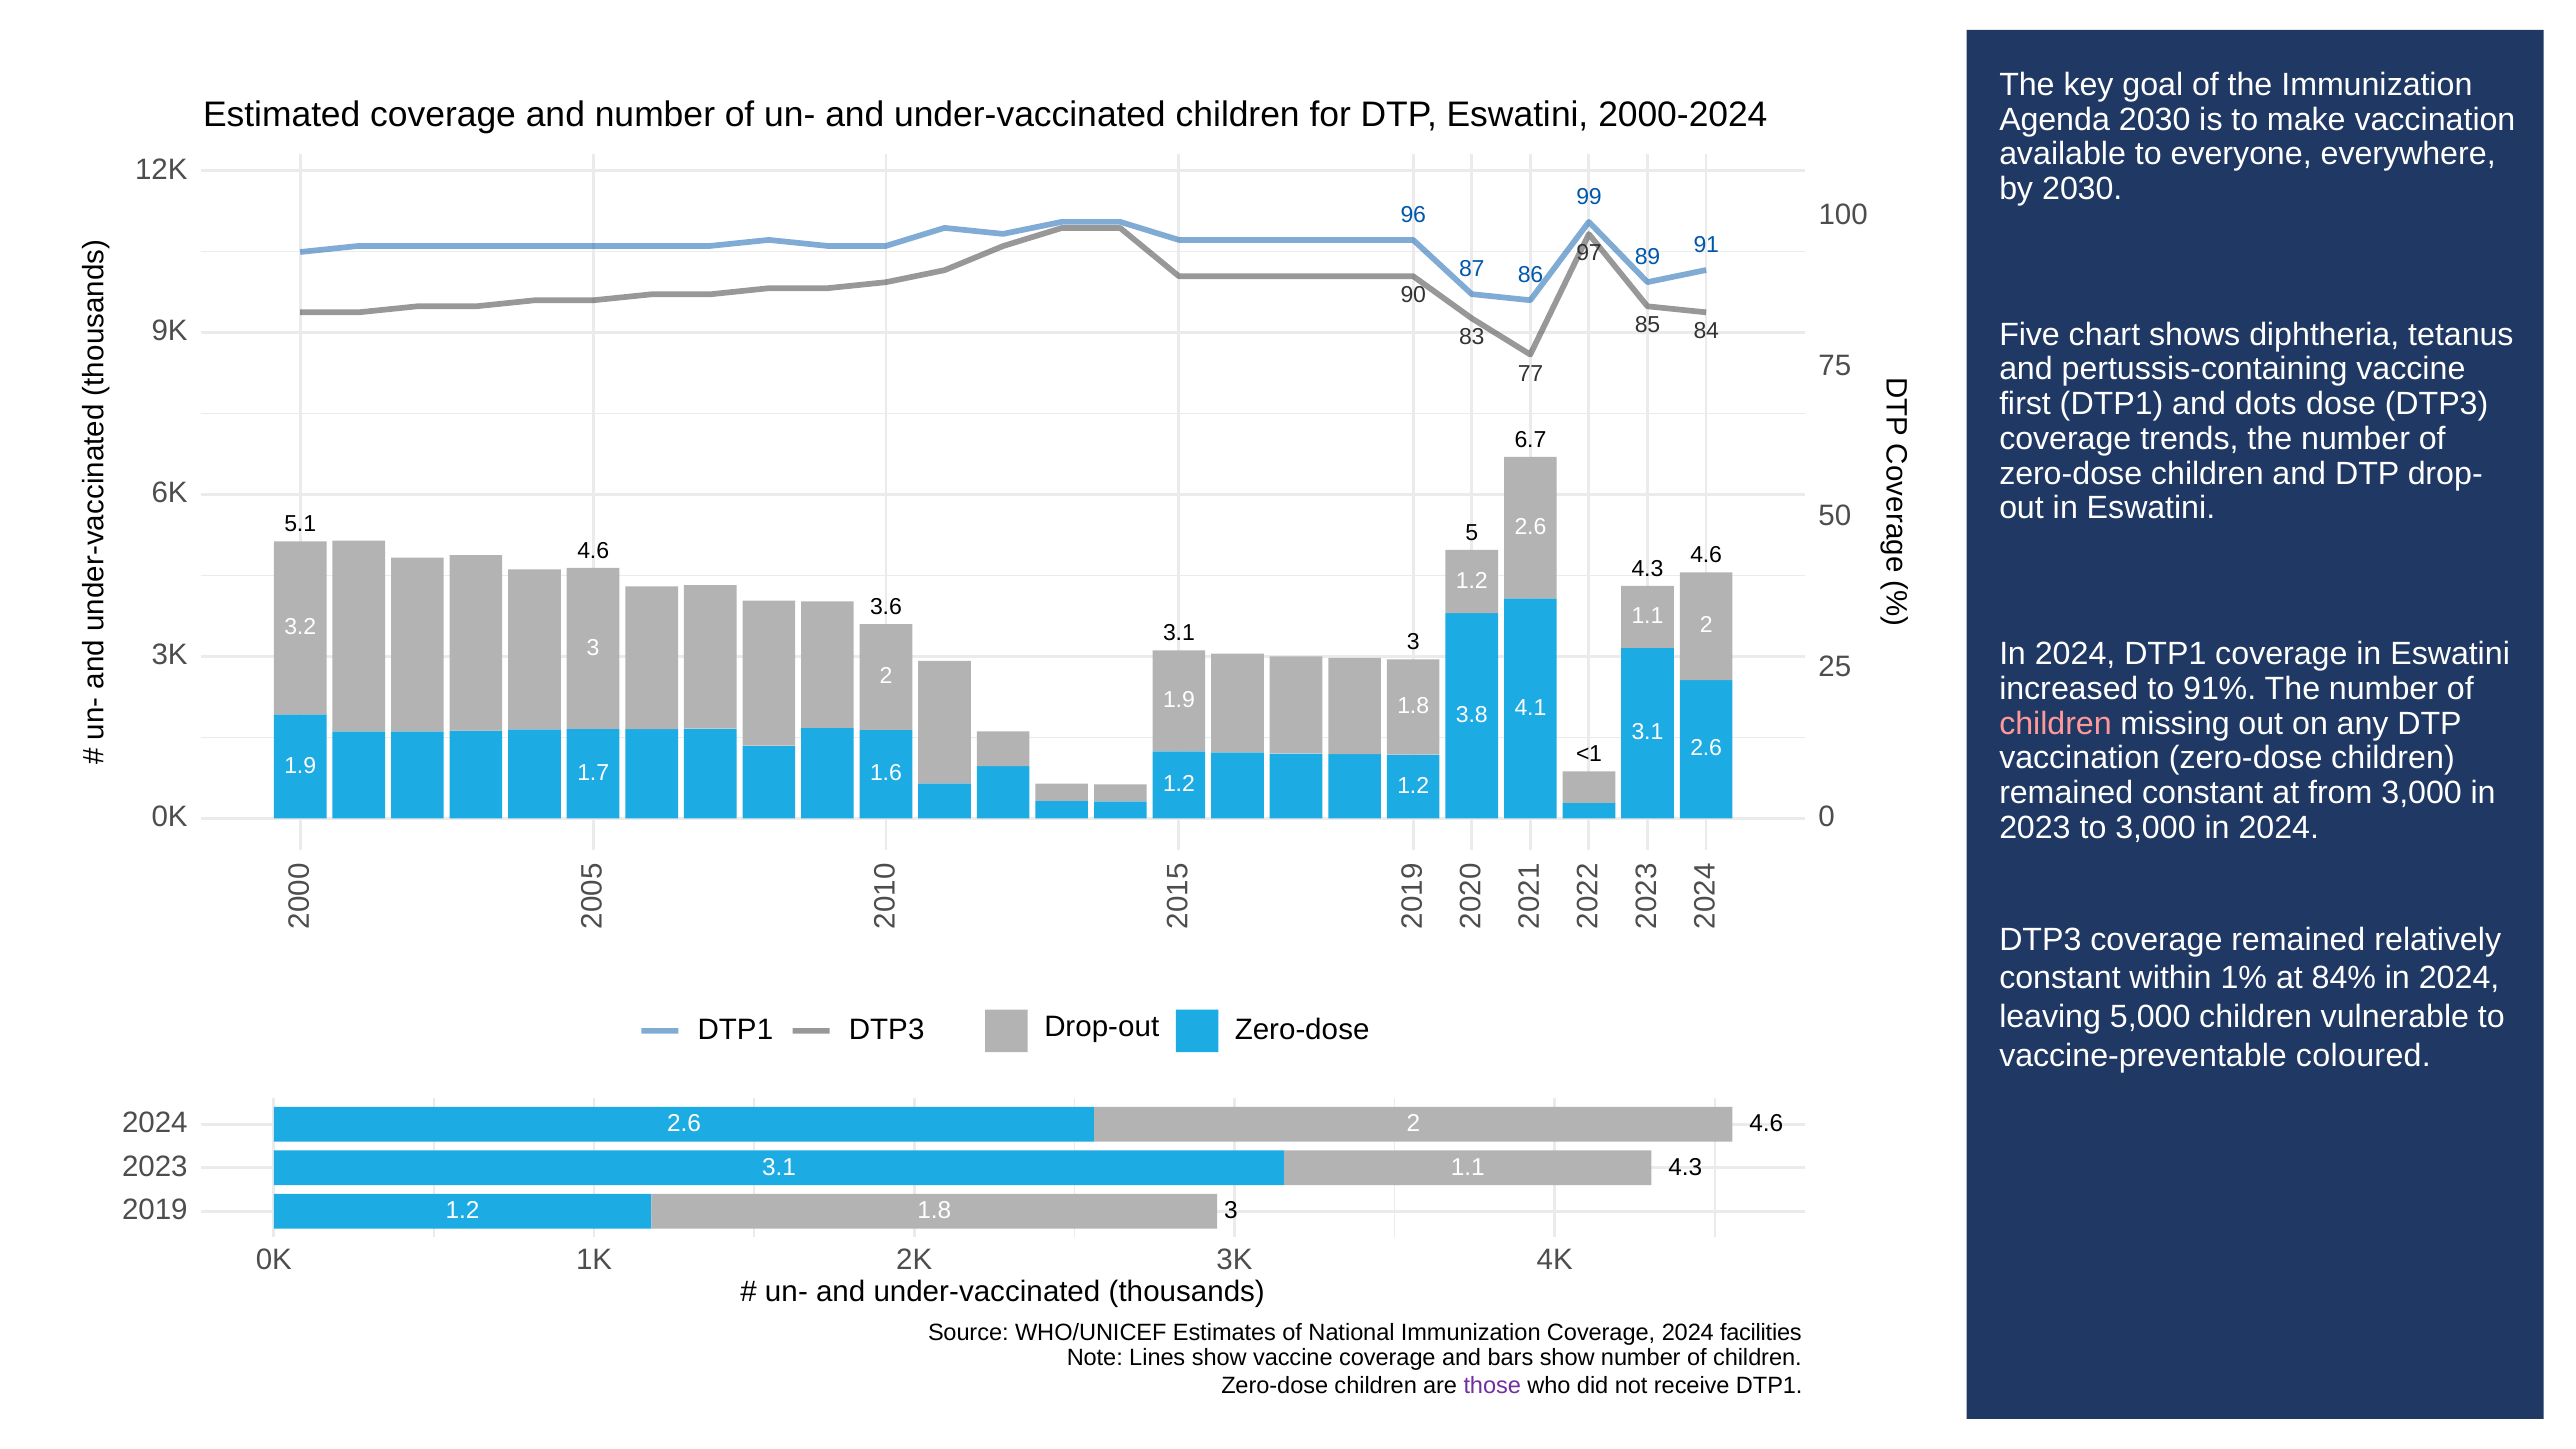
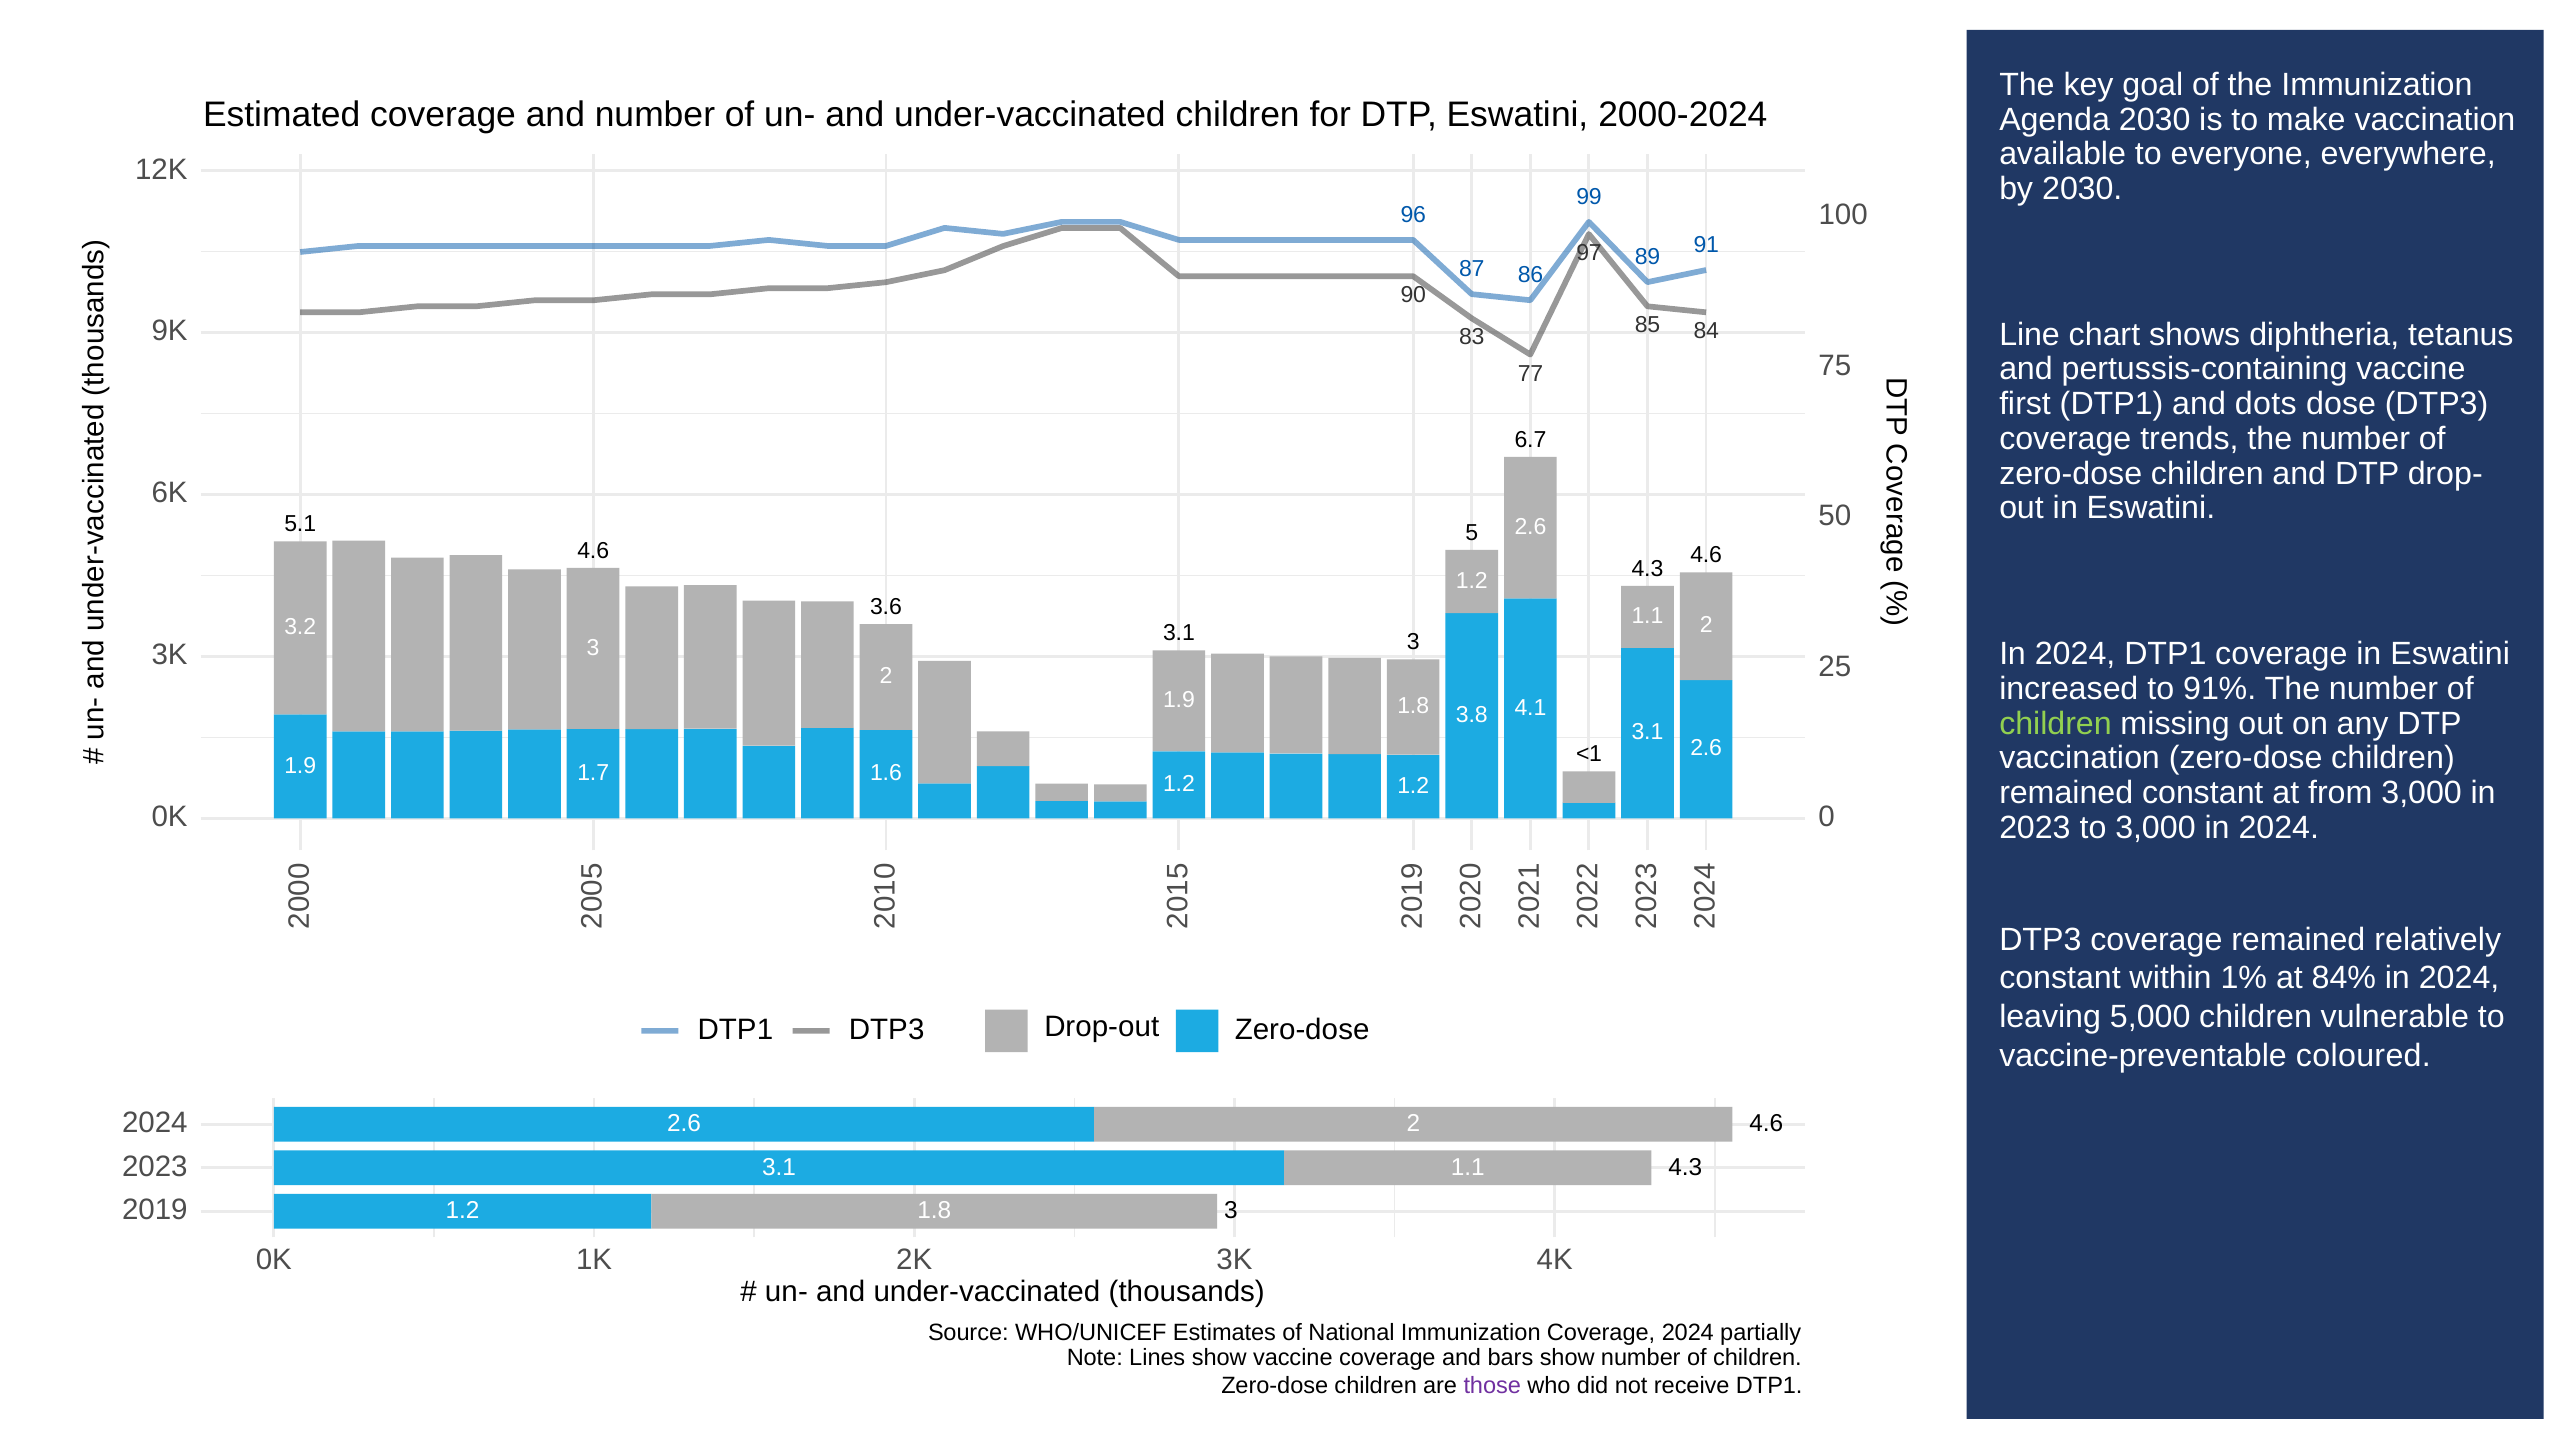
Five: Five -> Line
children at (2056, 723) colour: pink -> light green
facilities: facilities -> partially
